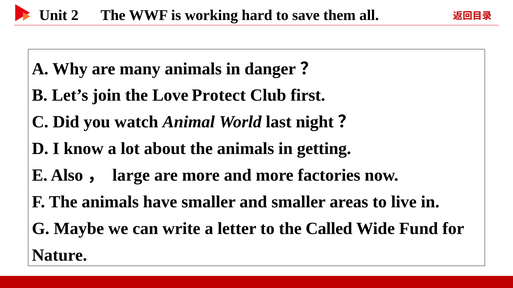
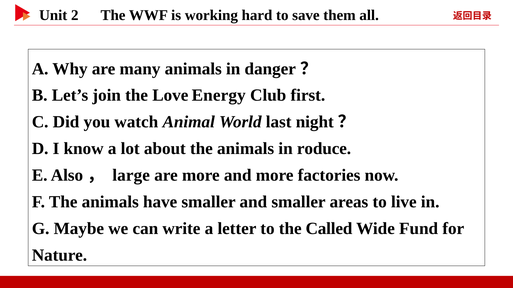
Protect: Protect -> Energy
getting: getting -> roduce
